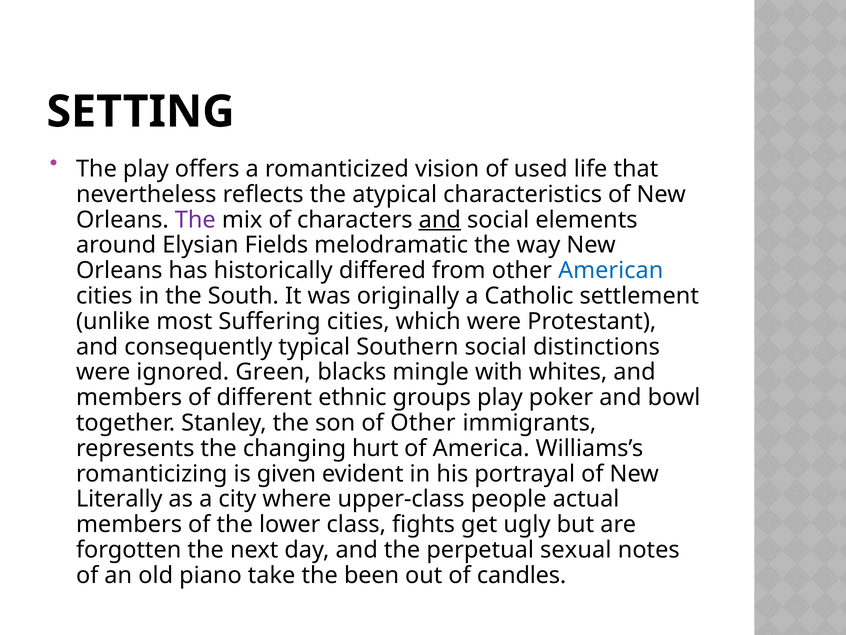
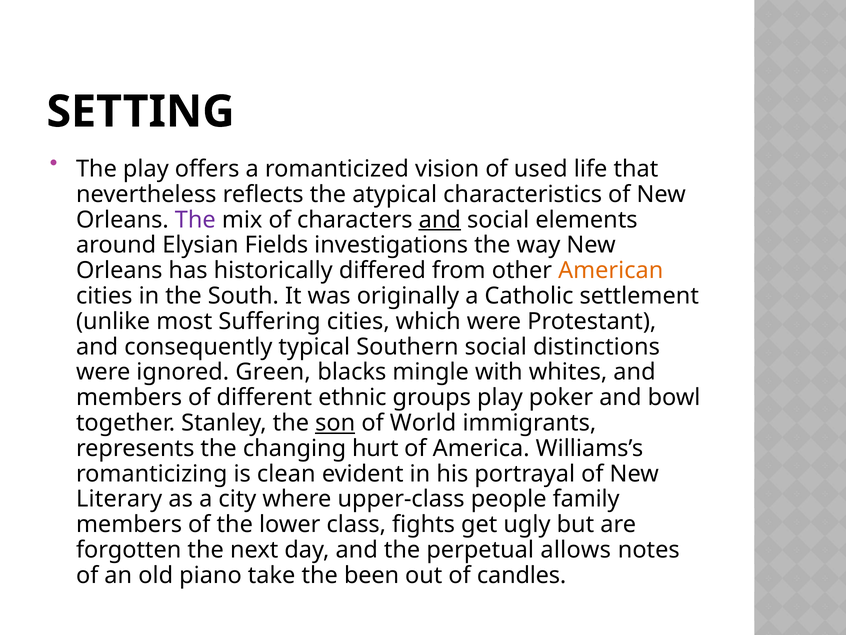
melodramatic: melodramatic -> investigations
American colour: blue -> orange
son underline: none -> present
of Other: Other -> World
given: given -> clean
Literally: Literally -> Literary
actual: actual -> family
sexual: sexual -> allows
